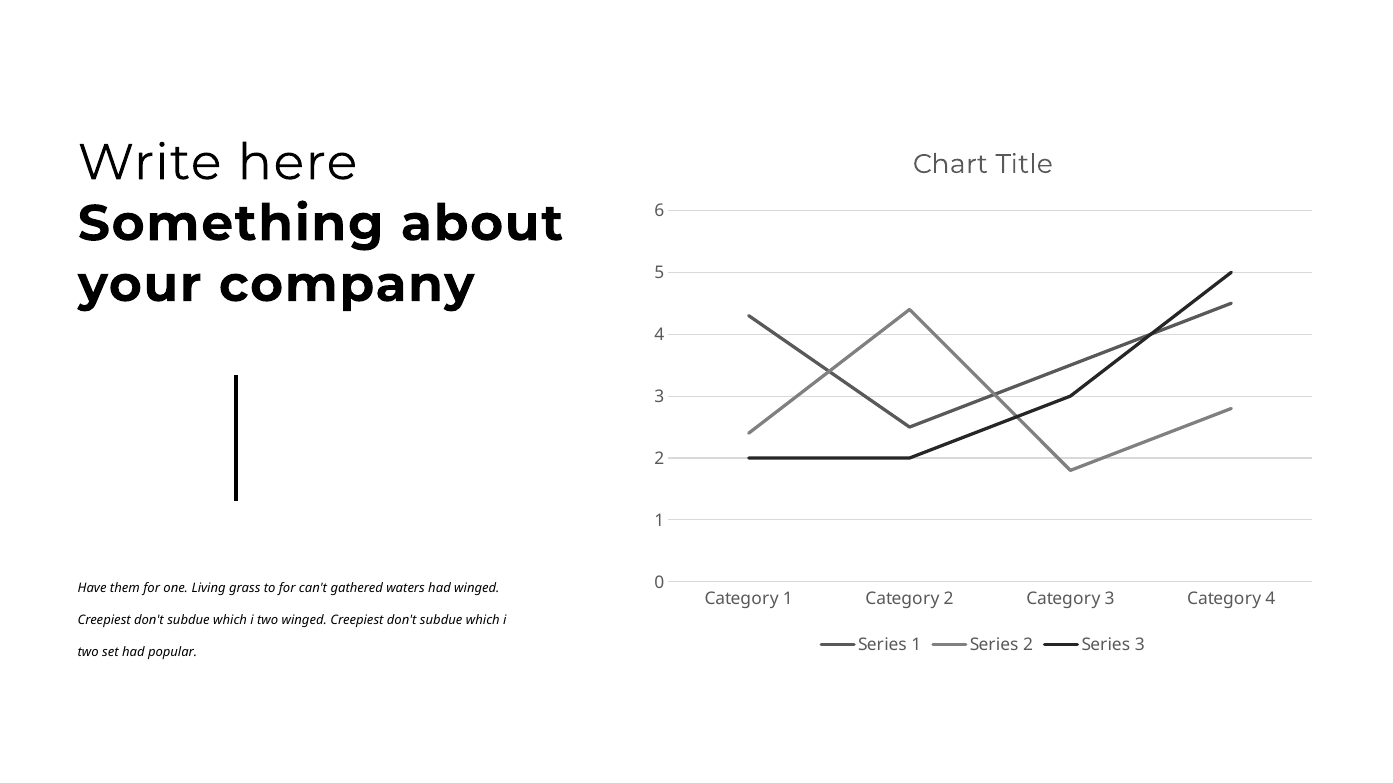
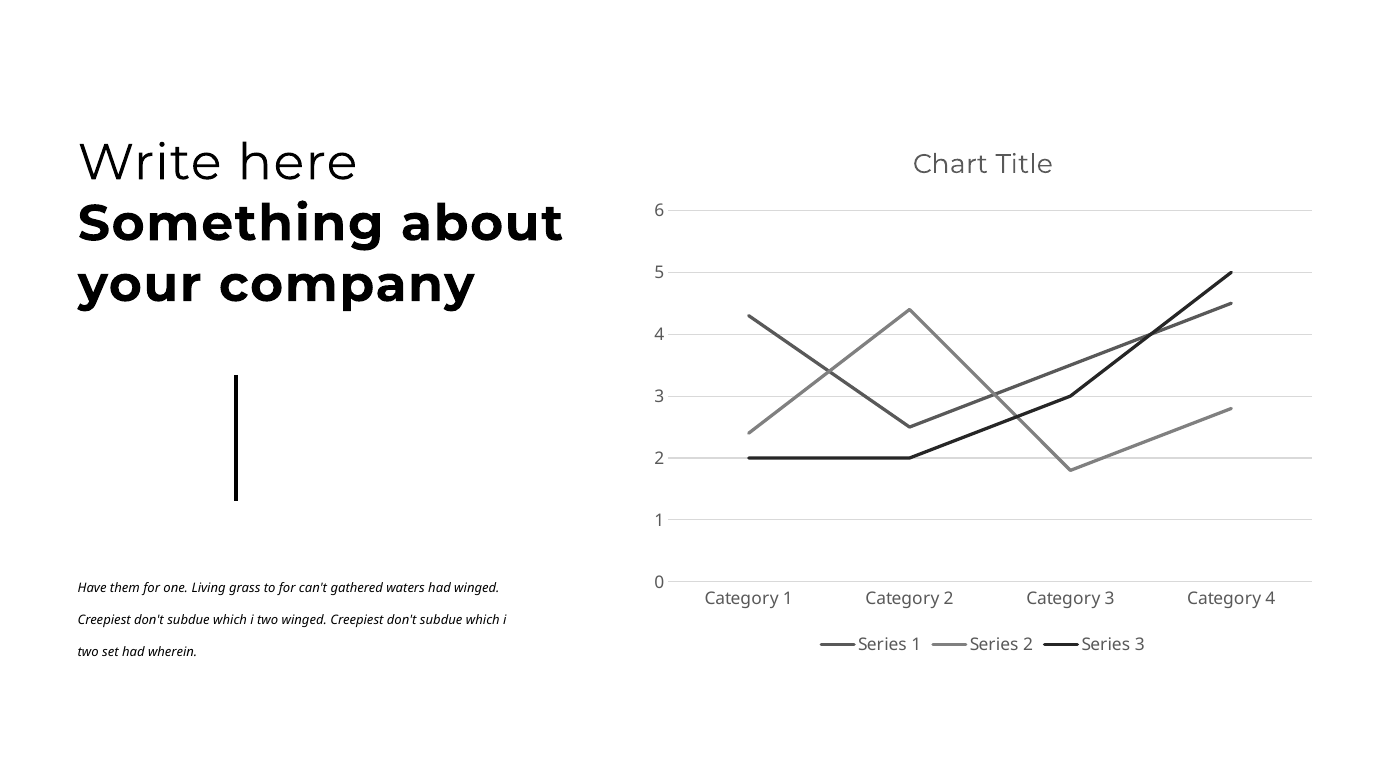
popular: popular -> wherein
